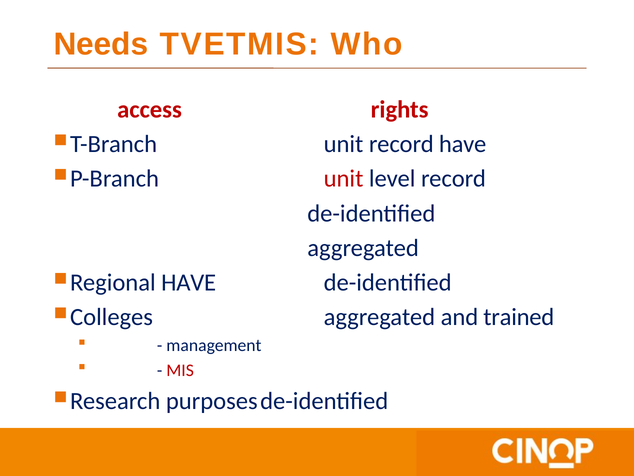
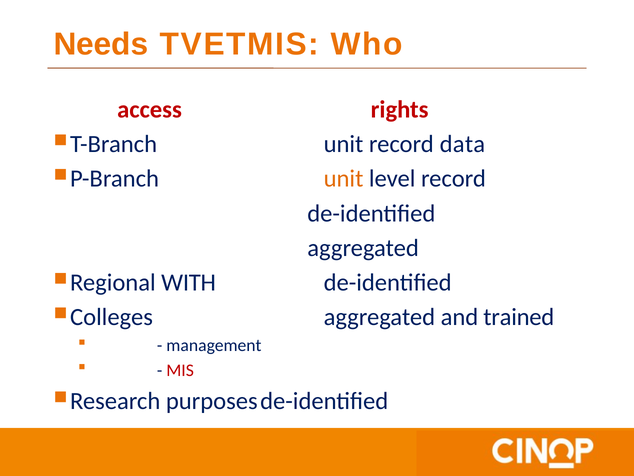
record have: have -> data
unit at (344, 179) colour: red -> orange
HAVE at (189, 282): HAVE -> WITH
